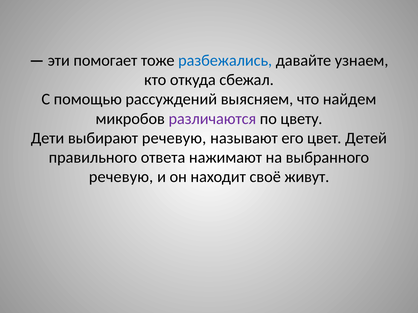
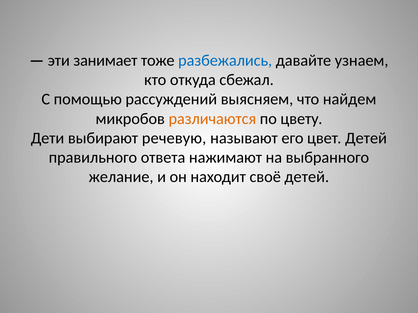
помогает: помогает -> занимает
различаются colour: purple -> orange
речевую at (121, 177): речевую -> желание
своё живут: живут -> детей
